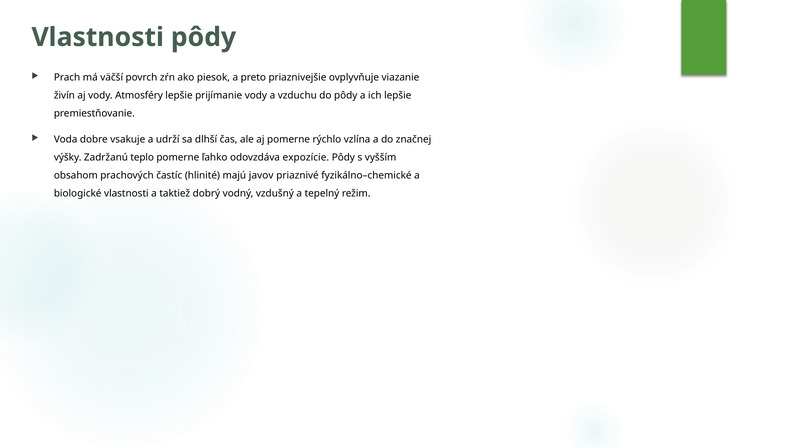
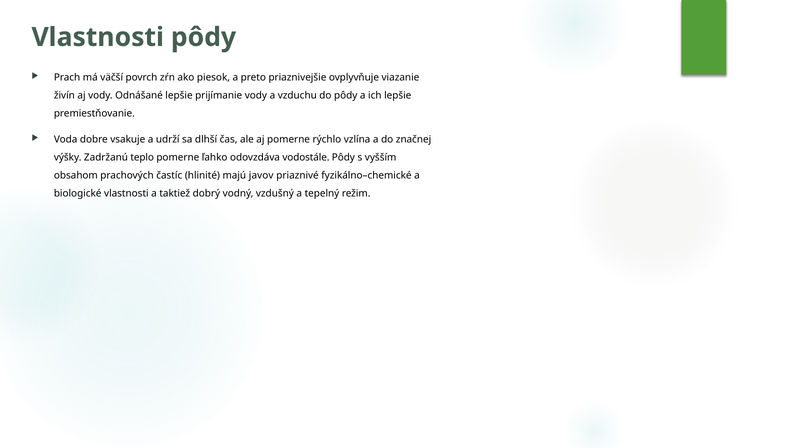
Atmosféry: Atmosféry -> Odnášané
expozície: expozície -> vodostále
